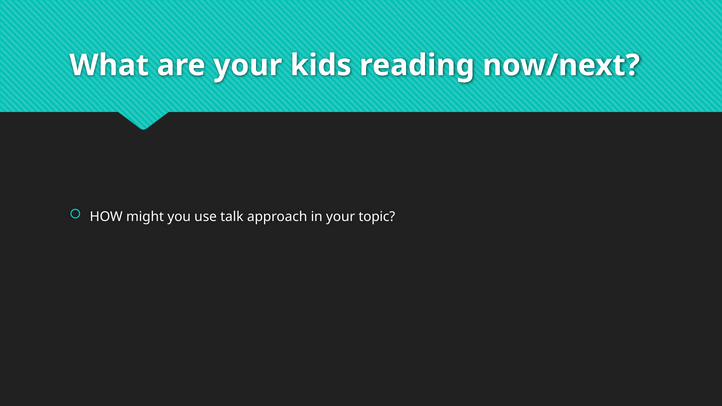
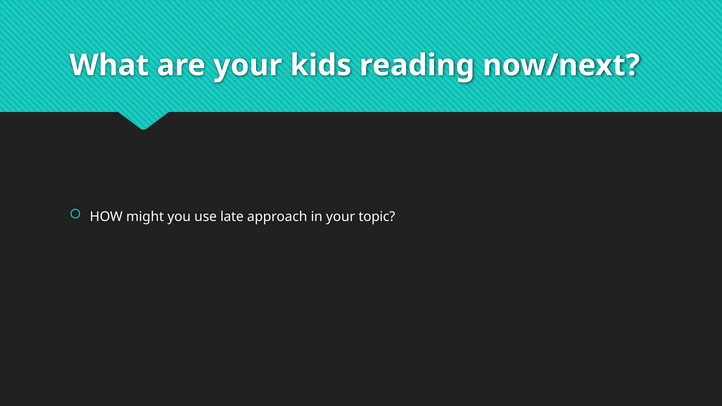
talk: talk -> late
